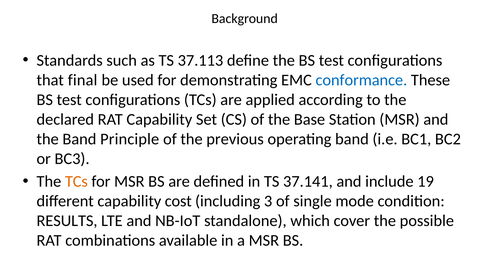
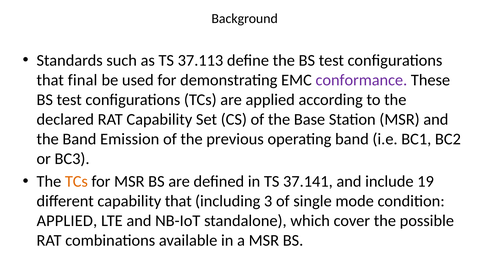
conformance colour: blue -> purple
Principle: Principle -> Emission
capability cost: cost -> that
RESULTS at (67, 221): RESULTS -> APPLIED
